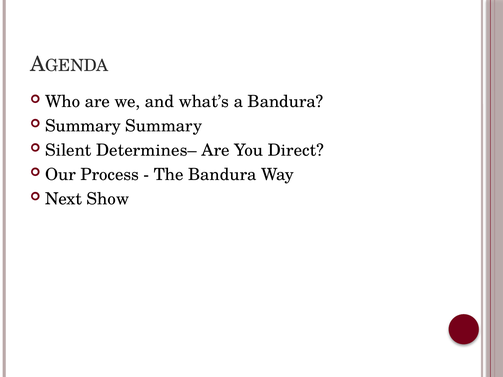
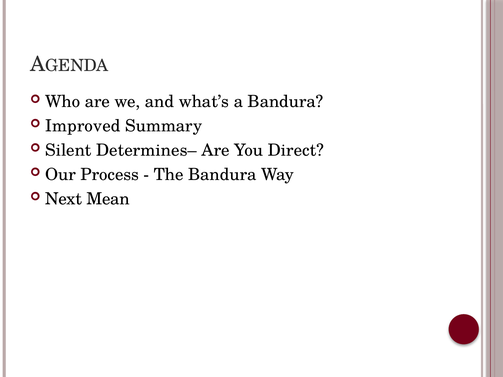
Summary at (83, 126): Summary -> Improved
Show: Show -> Mean
